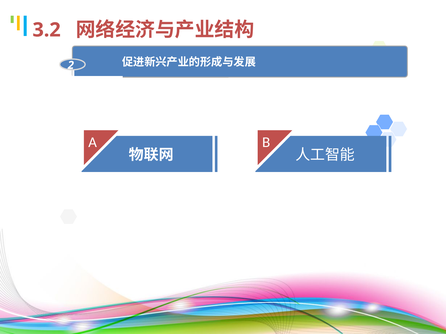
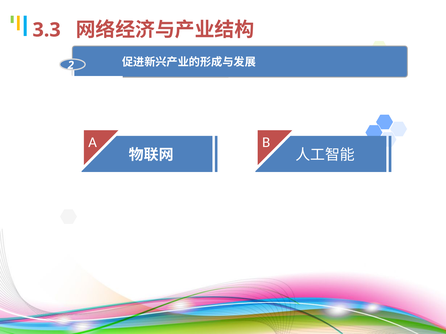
3.2: 3.2 -> 3.3
